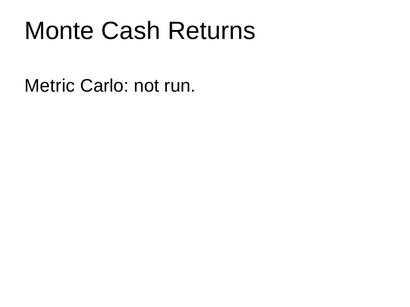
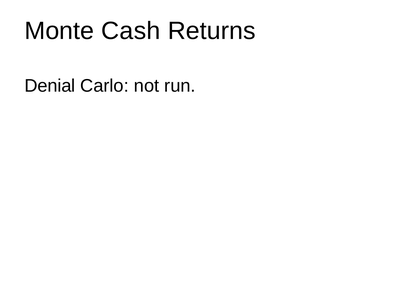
Metric: Metric -> Denial
